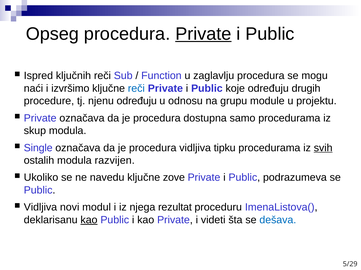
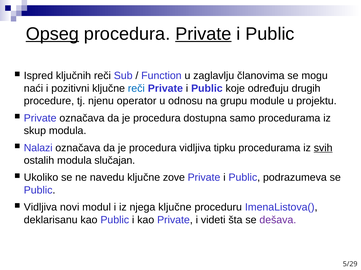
Opseg underline: none -> present
zaglavlju procedura: procedura -> članovima
izvršimo: izvršimo -> pozitivni
njenu određuju: određuju -> operator
Single: Single -> Nalazi
razvijen: razvijen -> slučajan
njega rezultat: rezultat -> ključne
kao at (89, 220) underline: present -> none
dešava colour: blue -> purple
